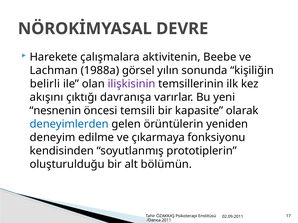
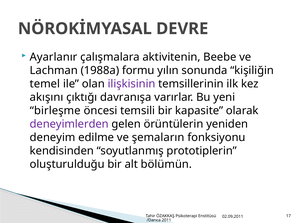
Harekete: Harekete -> Ayarlanır
görsel: görsel -> formu
belirli: belirli -> temel
nesnenin: nesnenin -> birleşme
deneyimlerden colour: blue -> purple
çıkarmaya: çıkarmaya -> şemaların
